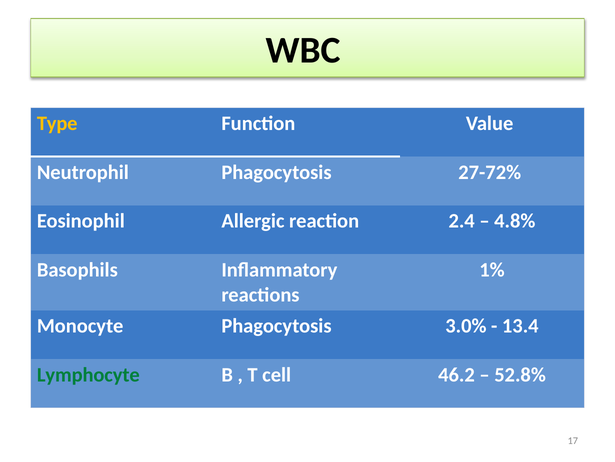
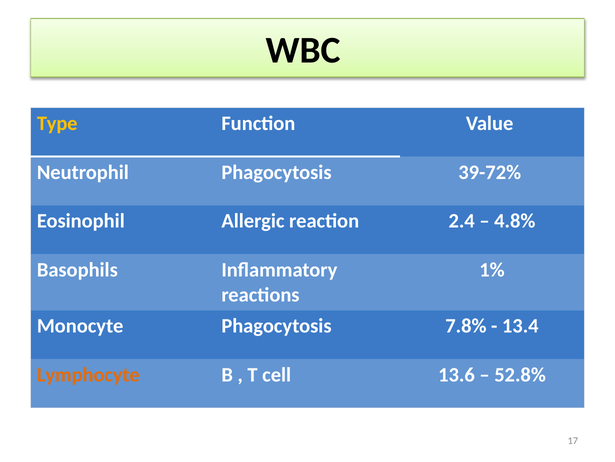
27-72%: 27-72% -> 39-72%
3.0%: 3.0% -> 7.8%
Lymphocyte colour: green -> orange
46.2: 46.2 -> 13.6
